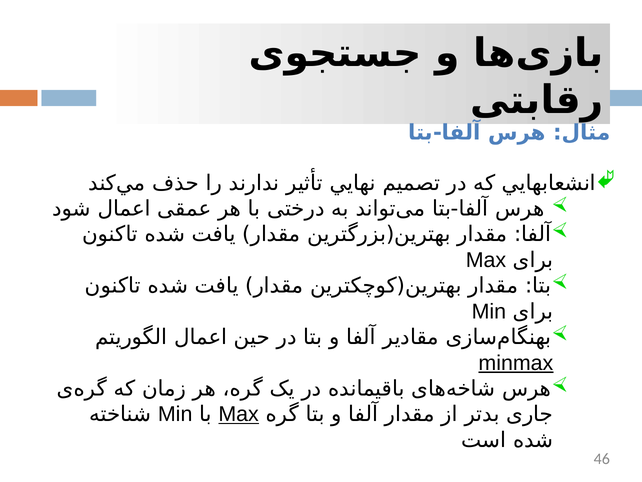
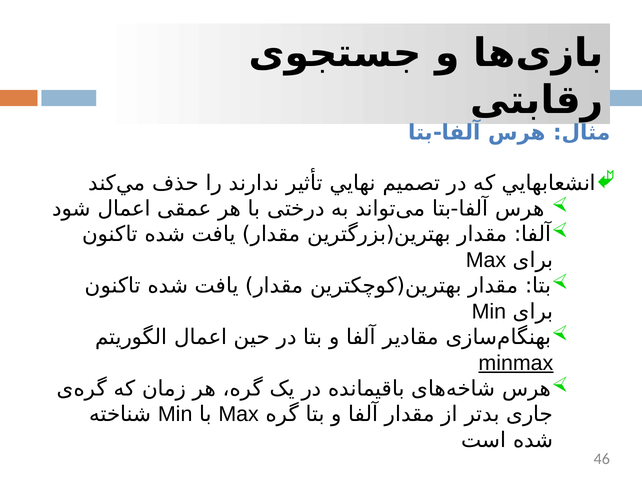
Max at (239, 414) underline: present -> none
